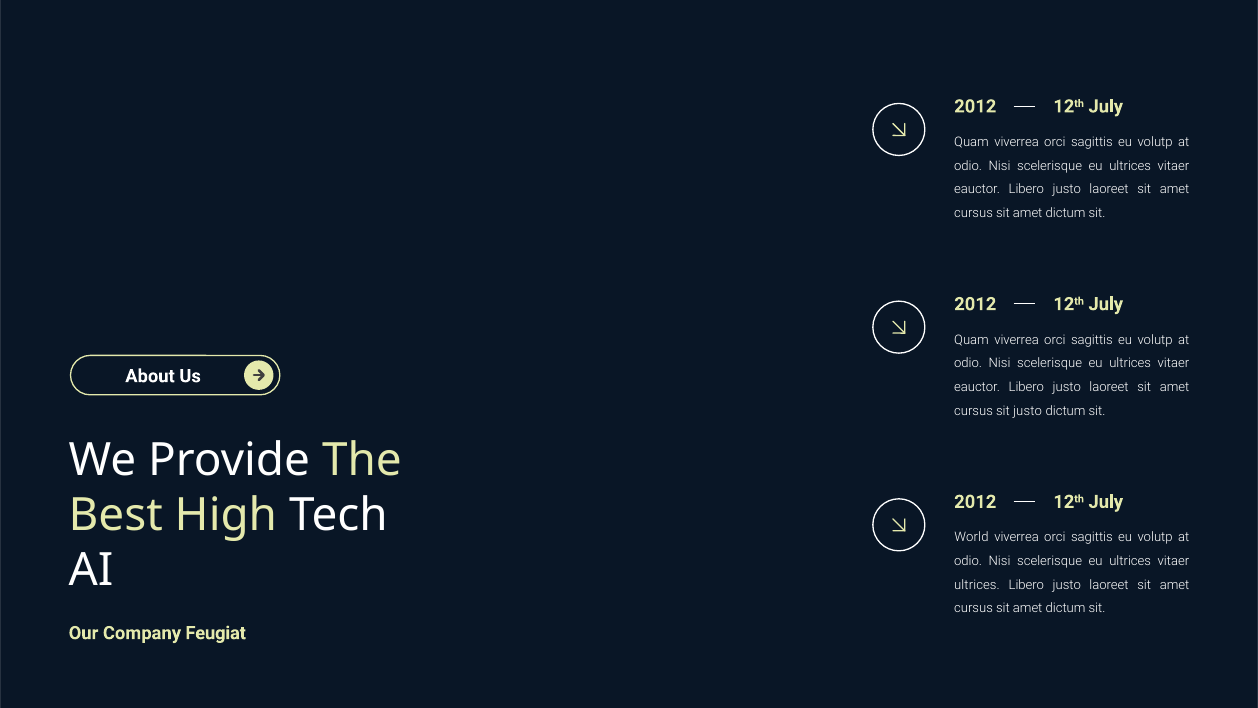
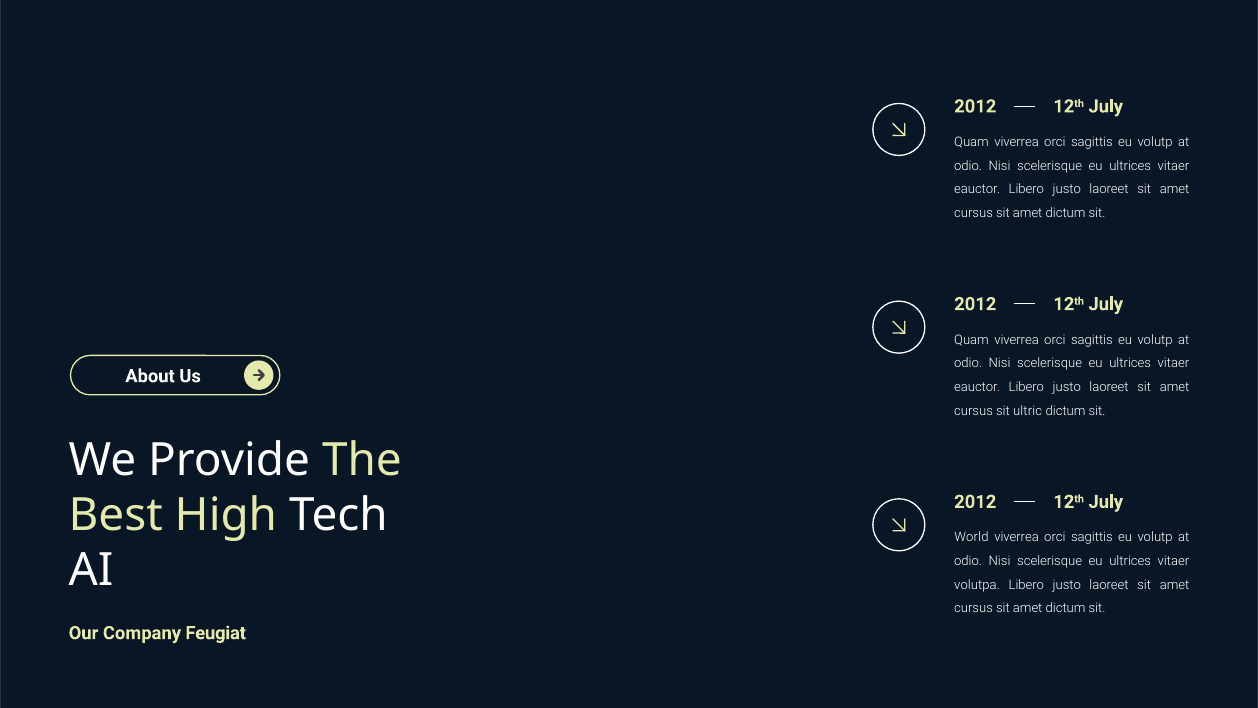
sit justo: justo -> ultric
ultrices at (977, 585): ultrices -> volutpa
